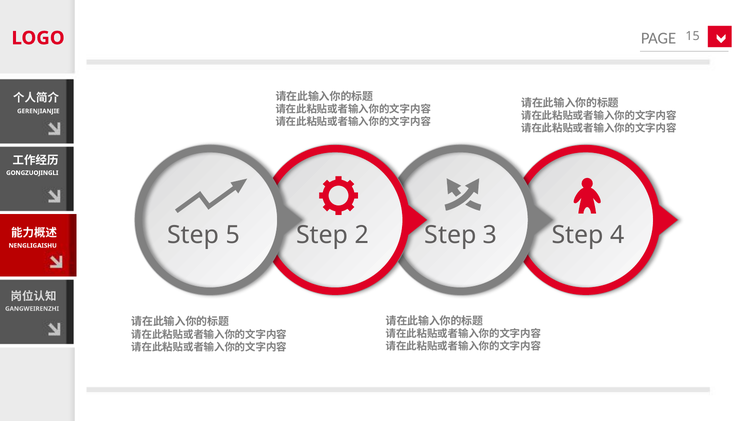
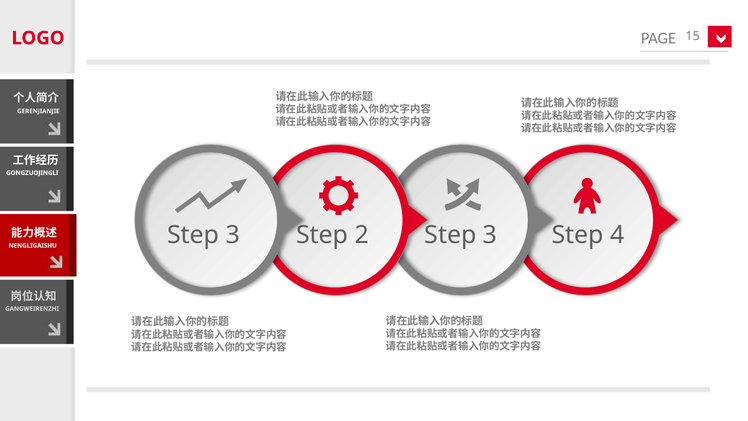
5 at (233, 235): 5 -> 3
